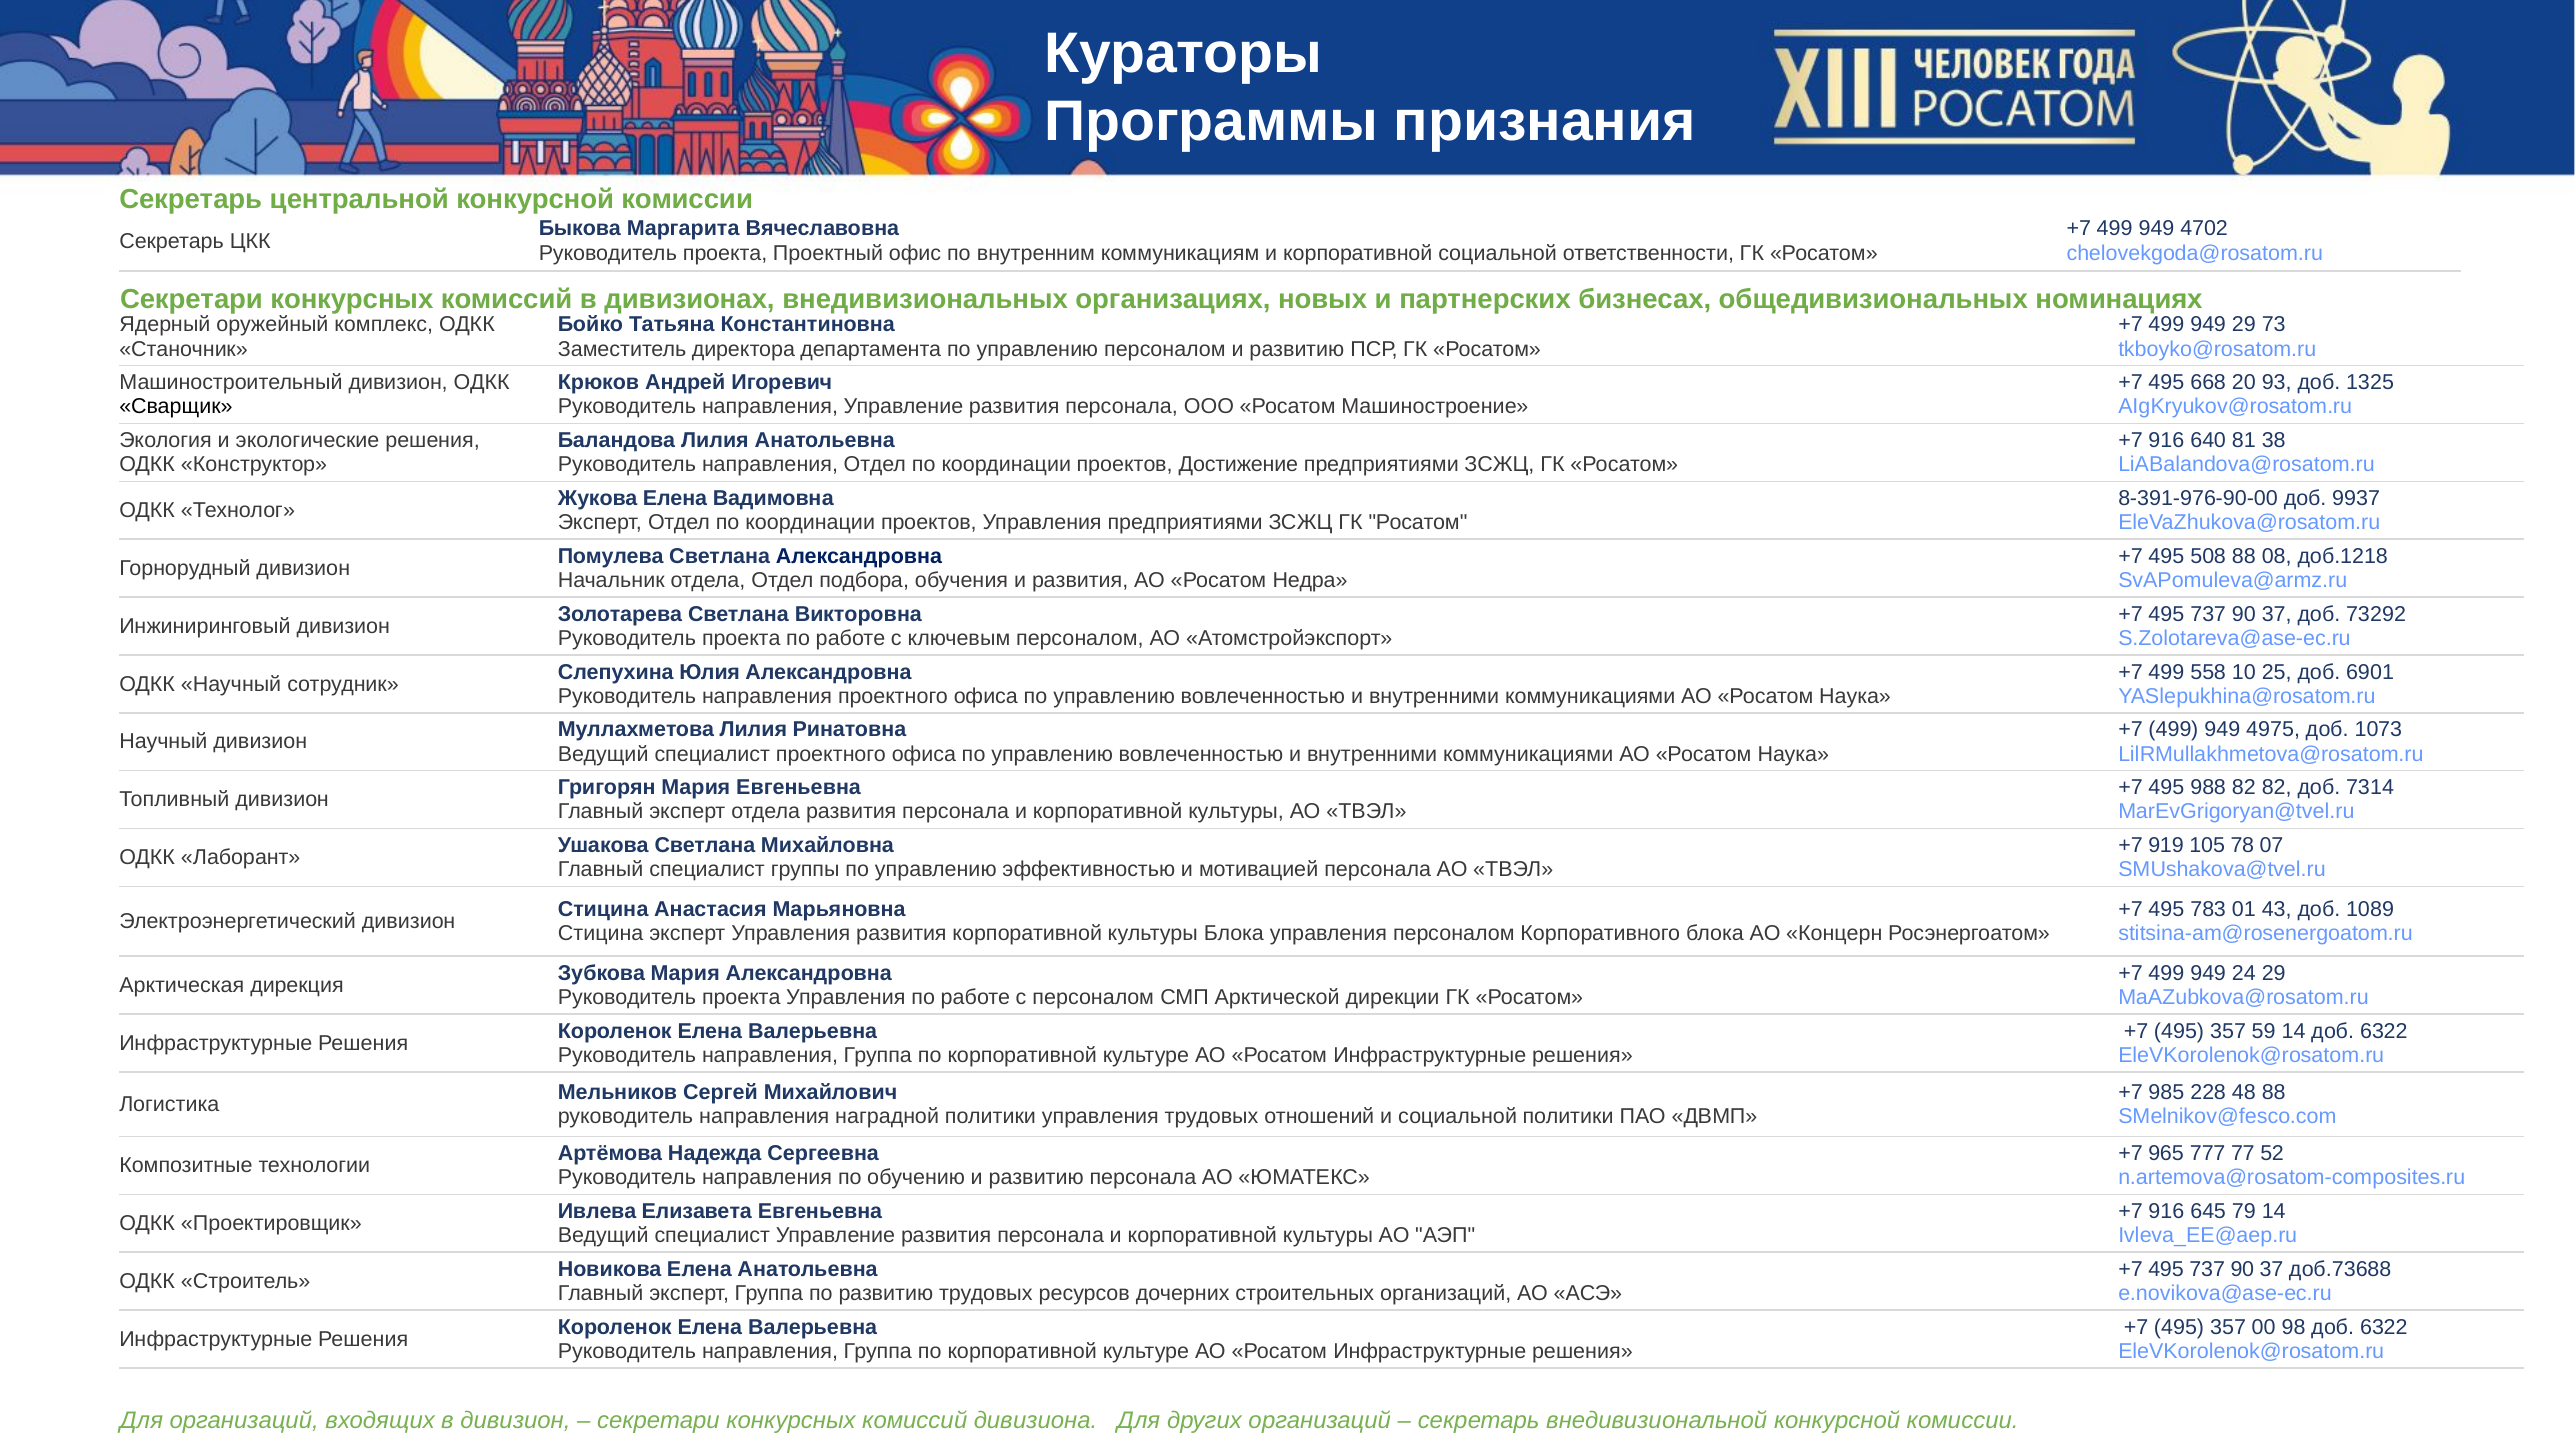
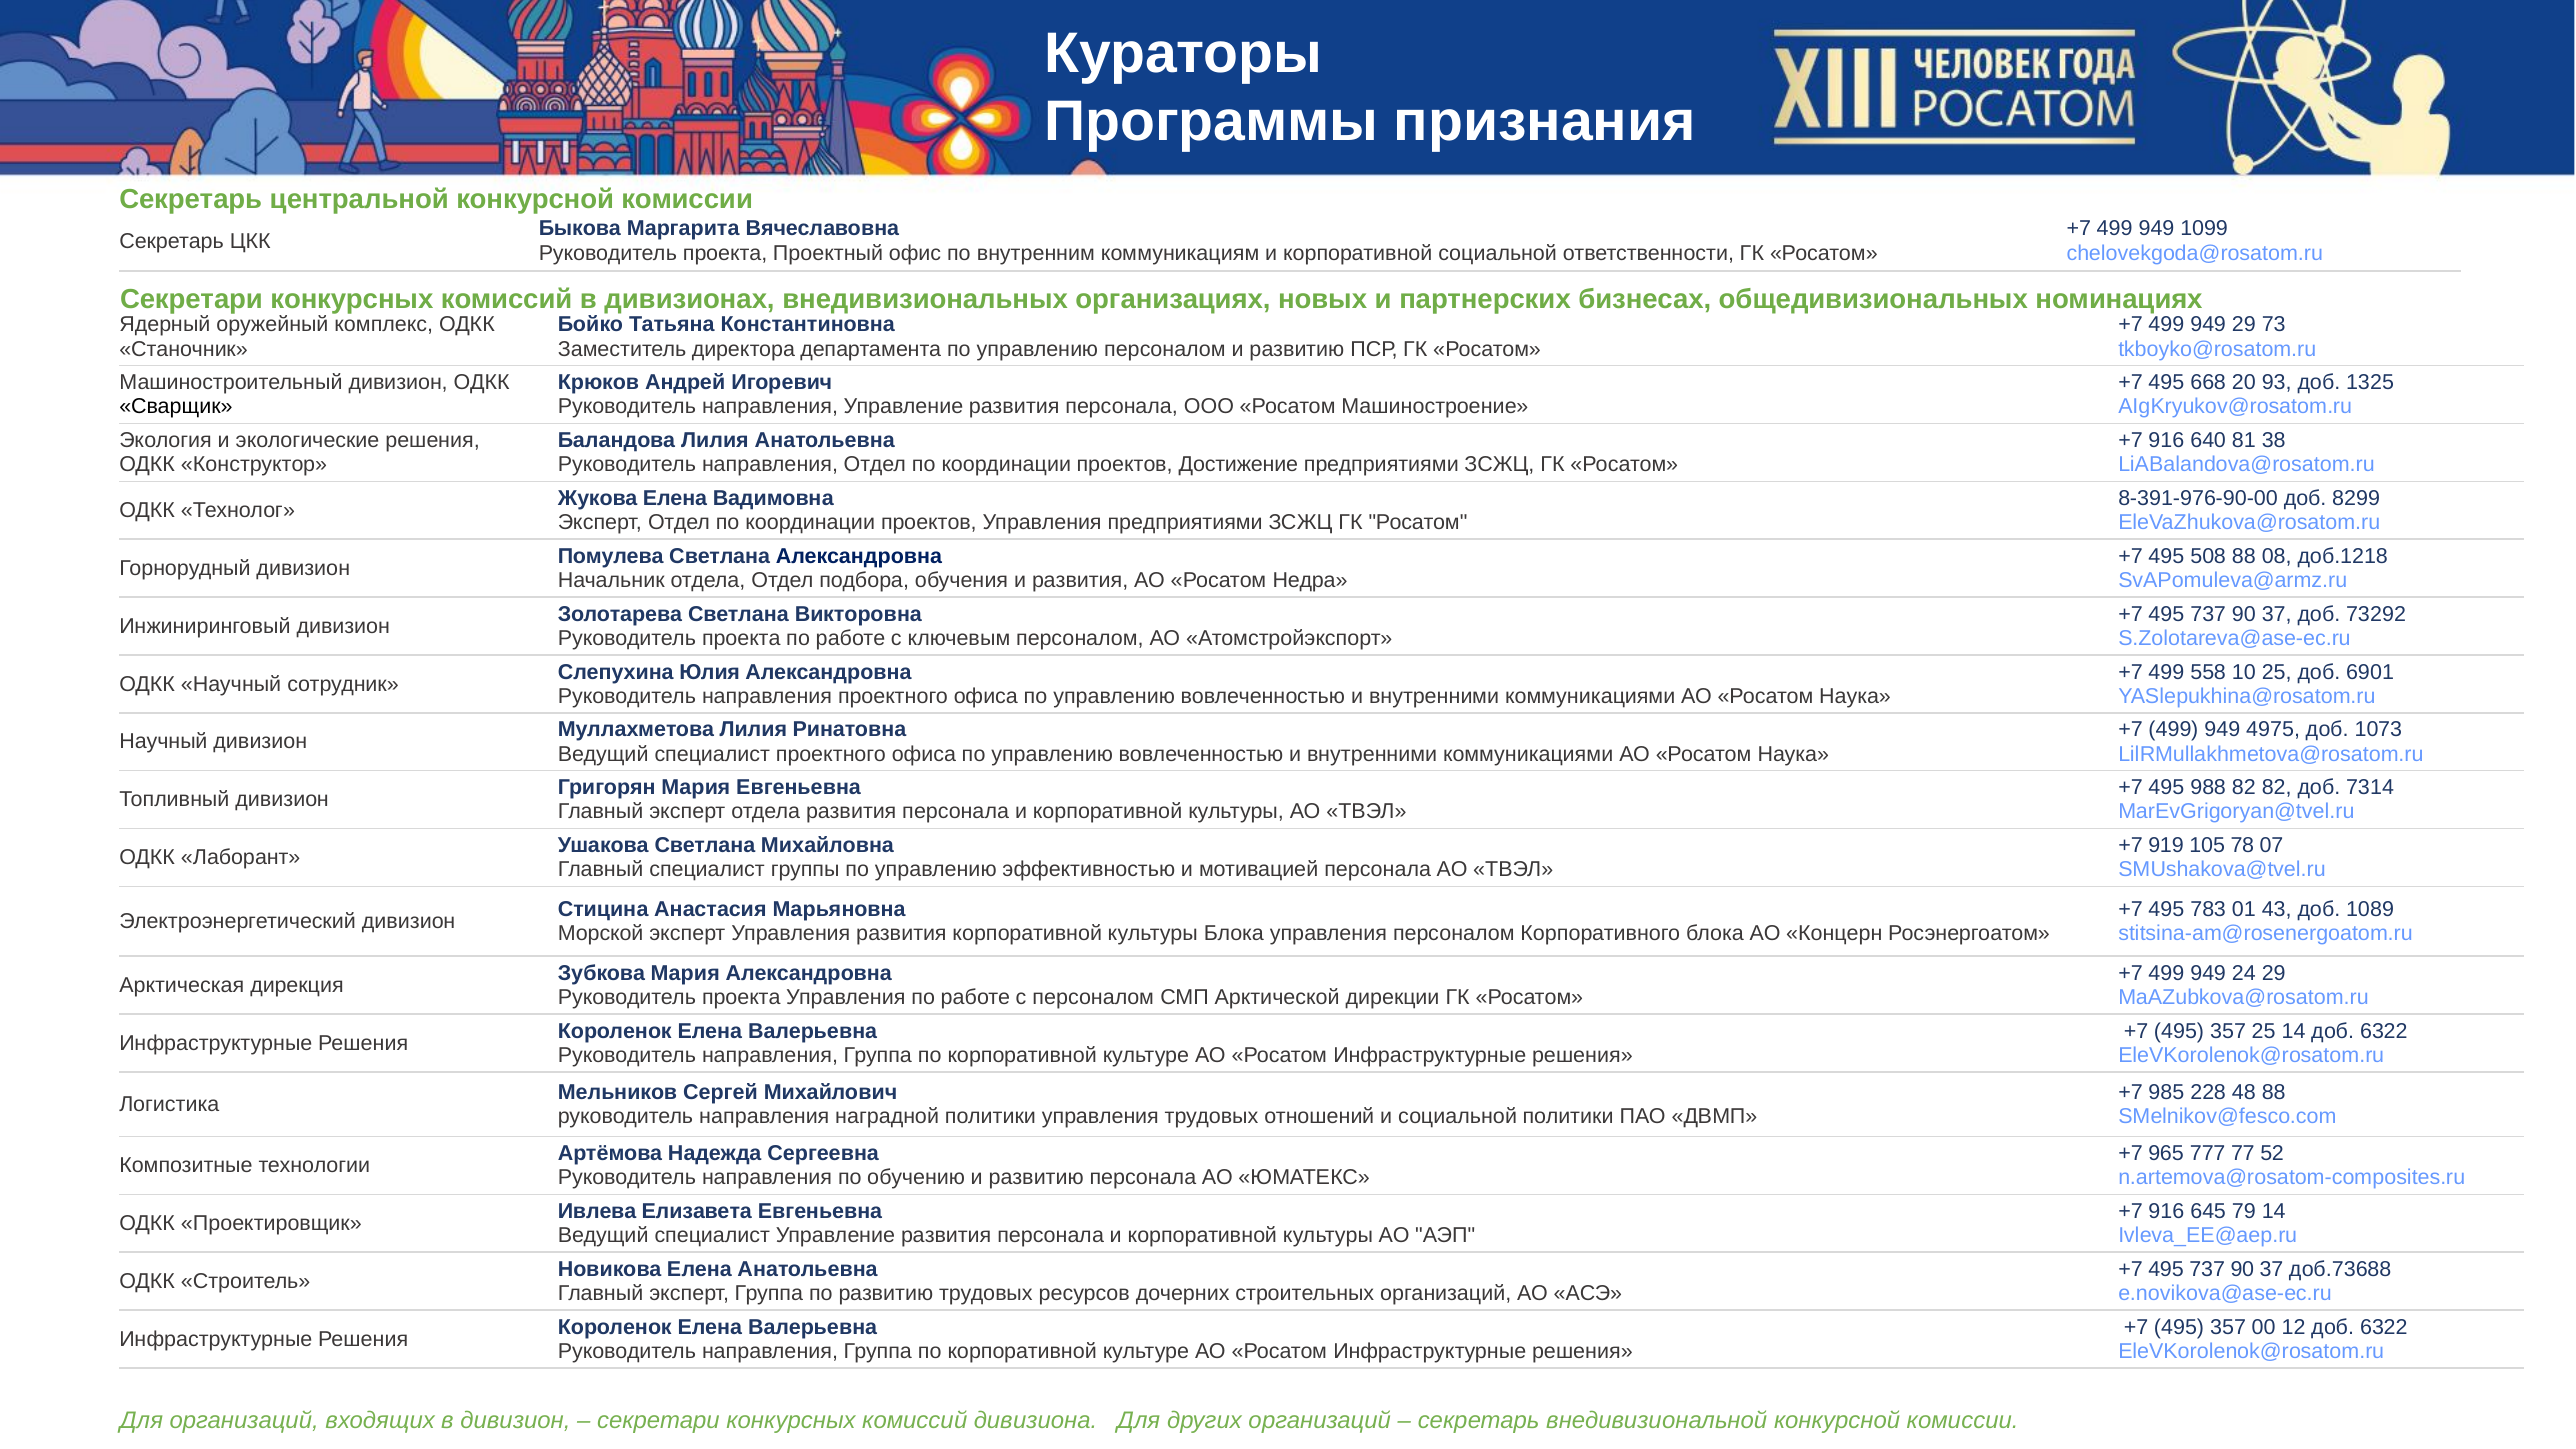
4702: 4702 -> 1099
9937: 9937 -> 8299
Стицина at (601, 934): Стицина -> Морской
357 59: 59 -> 25
98: 98 -> 12
